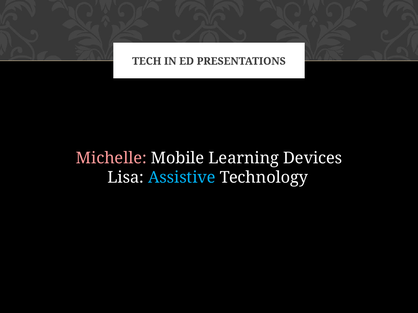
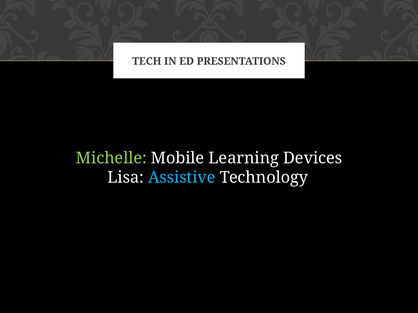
Michelle colour: pink -> light green
